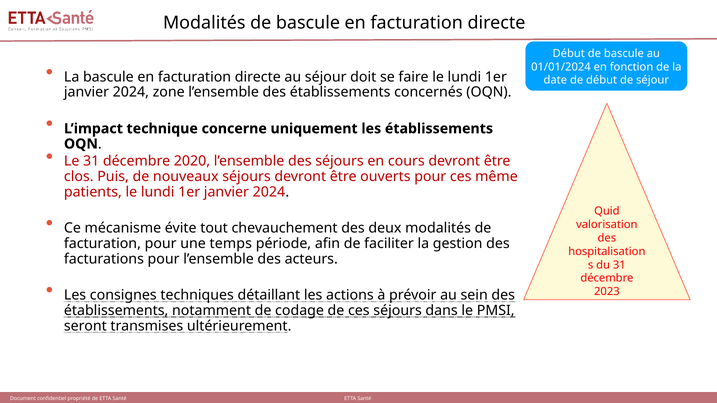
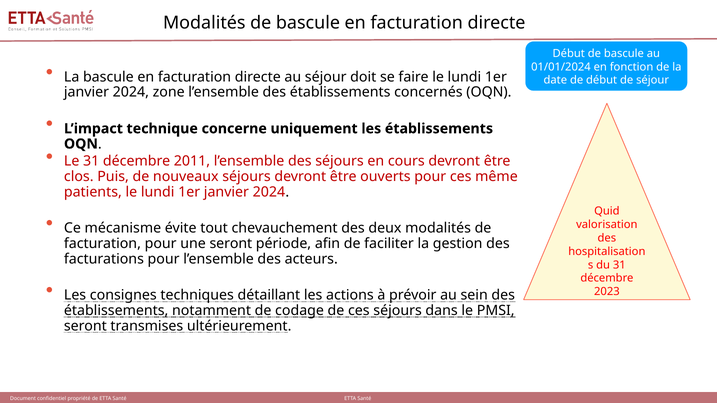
2020: 2020 -> 2011
une temps: temps -> seront
